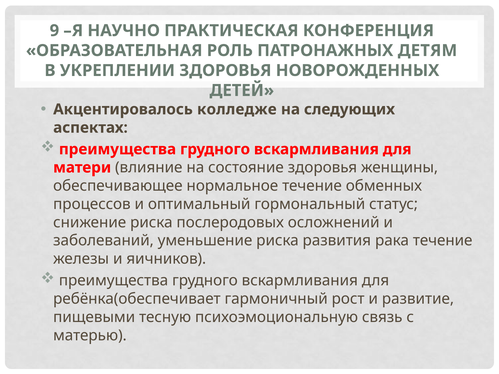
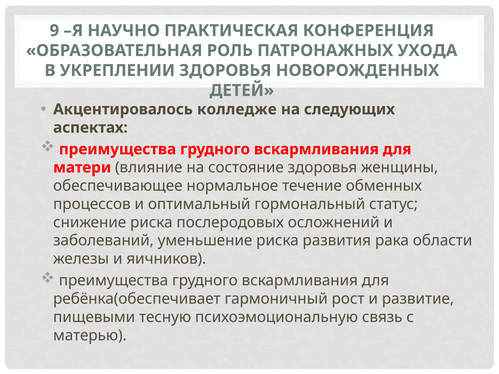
ДЕТЯМ: ДЕТЯМ -> УХОДА
рака течение: течение -> области
